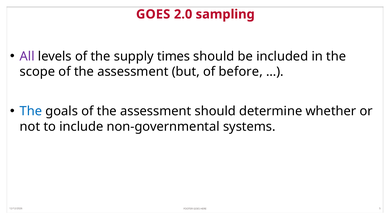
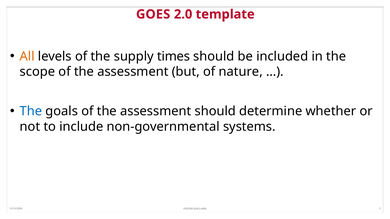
sampling: sampling -> template
All colour: purple -> orange
before: before -> nature
